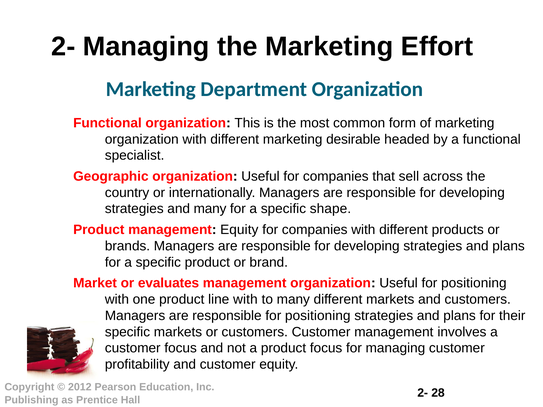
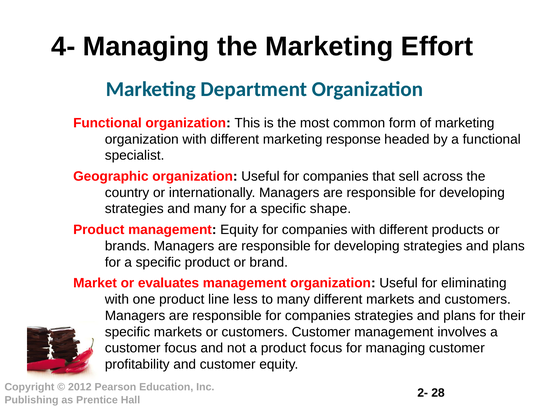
2- at (63, 47): 2- -> 4-
desirable: desirable -> response
Useful for positioning: positioning -> eliminating
line with: with -> less
responsible for positioning: positioning -> companies
